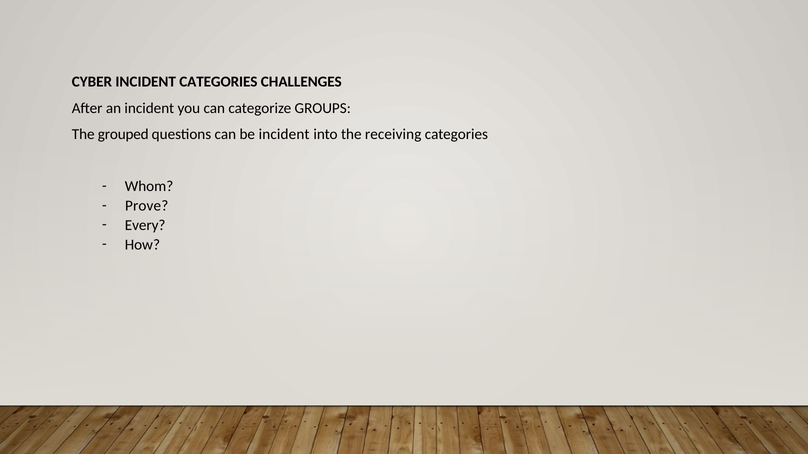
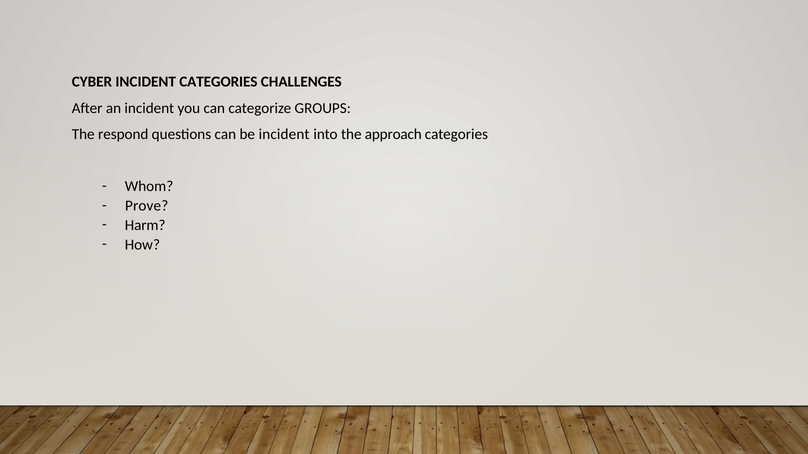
grouped: grouped -> respond
receiving: receiving -> approach
Every: Every -> Harm
